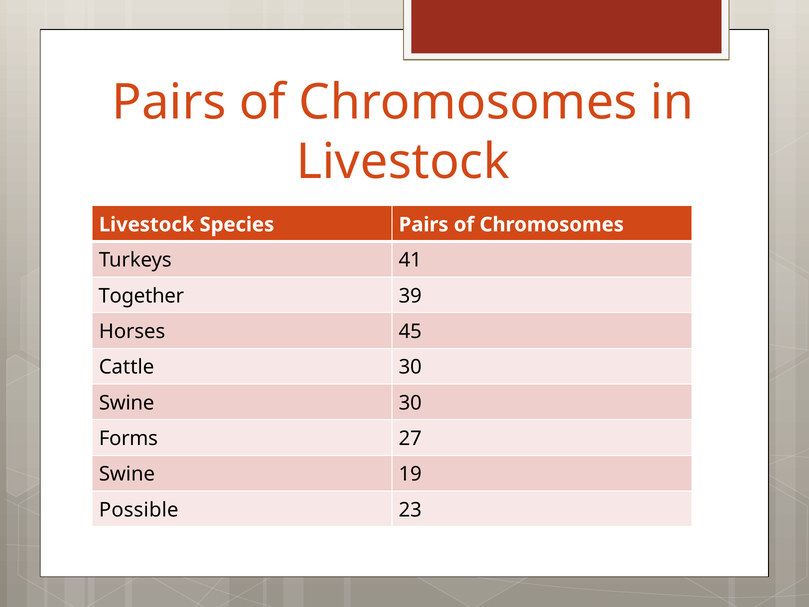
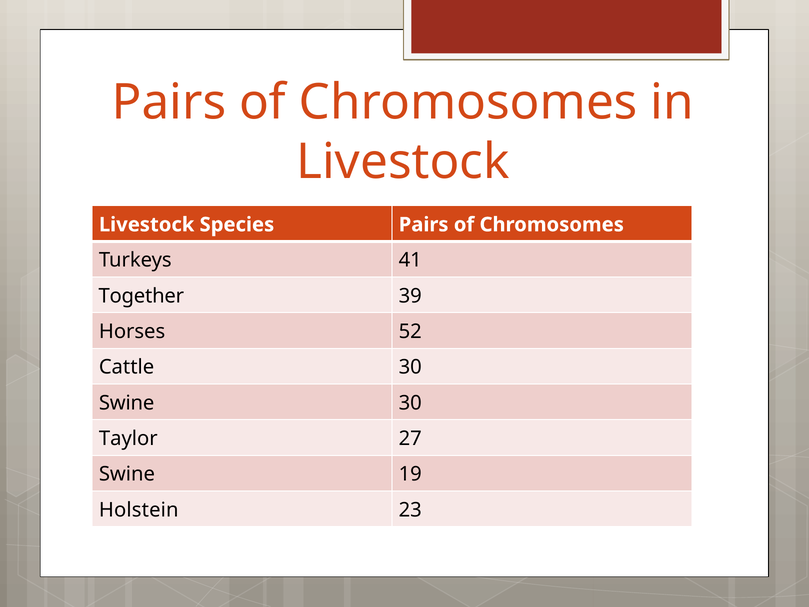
45: 45 -> 52
Forms: Forms -> Taylor
Possible: Possible -> Holstein
